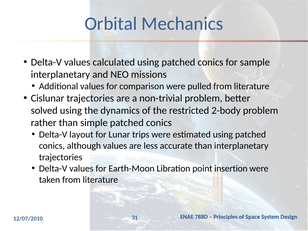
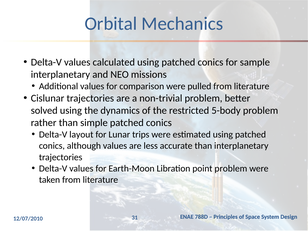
2-body: 2-body -> 5-body
point insertion: insertion -> problem
